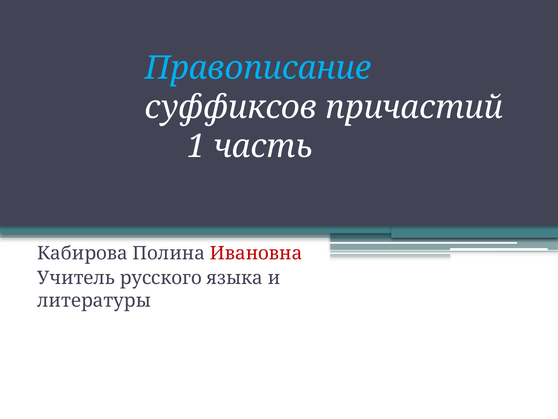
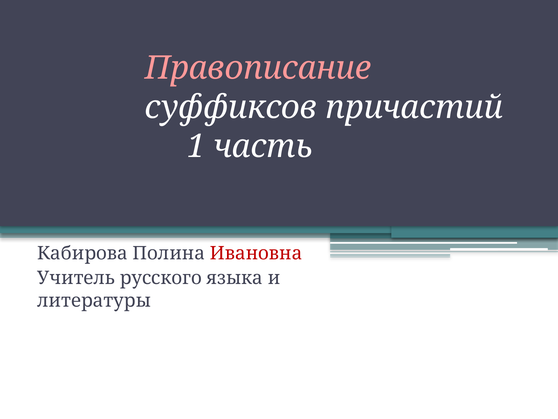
Правописание colour: light blue -> pink
